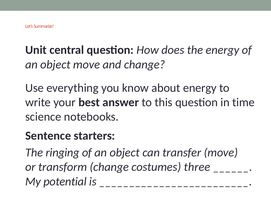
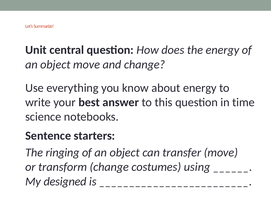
three: three -> using
potential: potential -> designed
